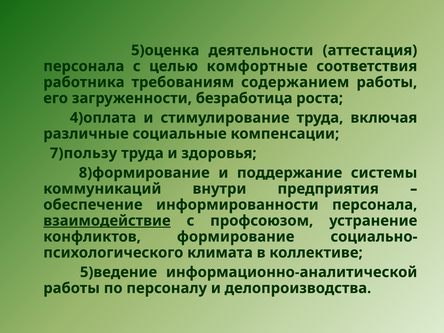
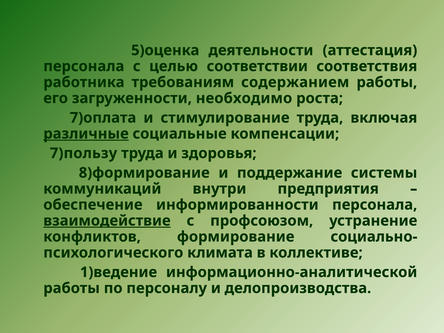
комфортные: комфортные -> соответствии
безработица: безработица -> необходимо
4)оплата: 4)оплата -> 7)оплата
различные underline: none -> present
5)ведение: 5)ведение -> 1)ведение
